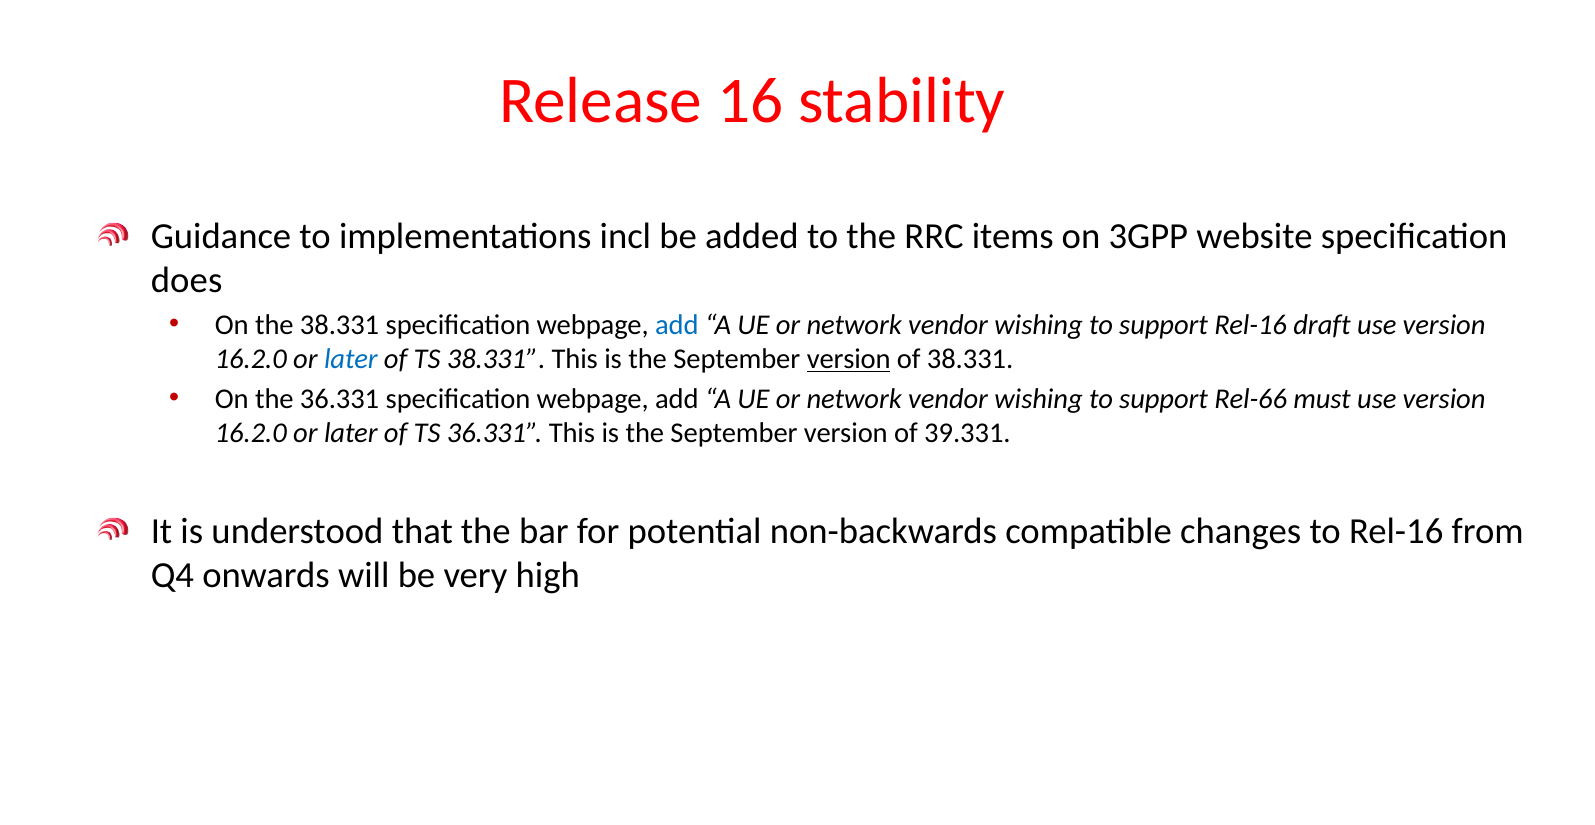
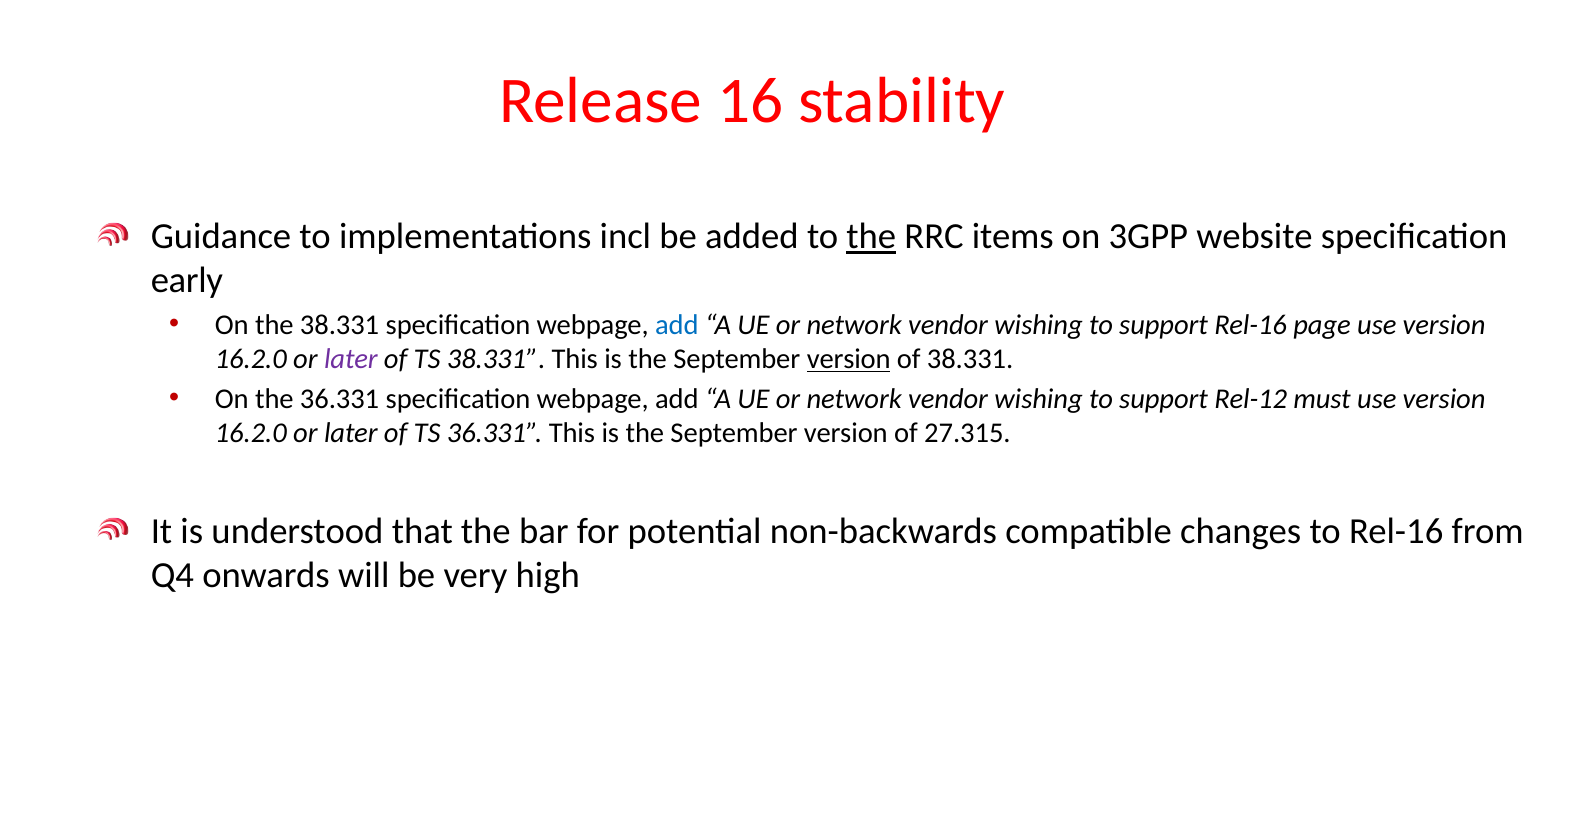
the at (871, 237) underline: none -> present
does: does -> early
draft: draft -> page
later at (351, 359) colour: blue -> purple
Rel-66: Rel-66 -> Rel-12
39.331: 39.331 -> 27.315
